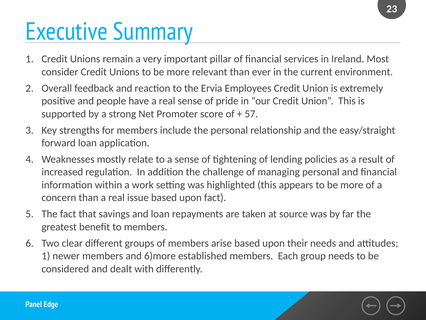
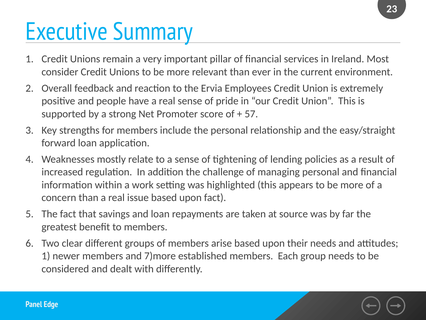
6)more: 6)more -> 7)more
